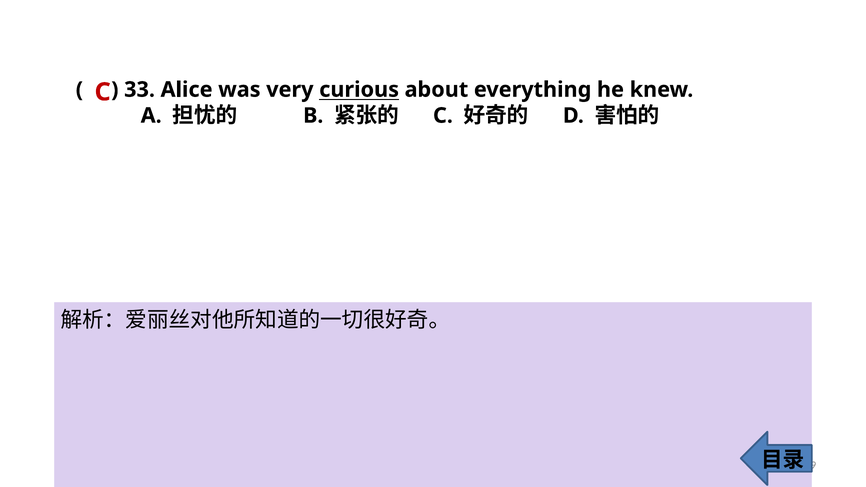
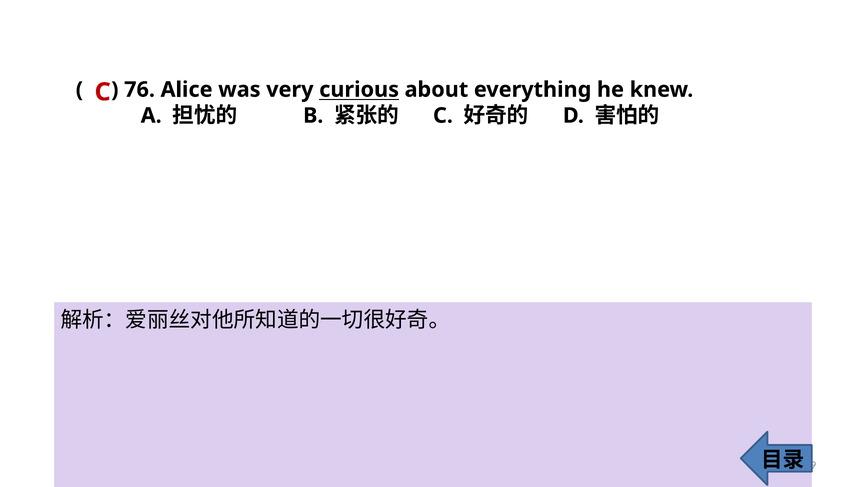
33: 33 -> 76
